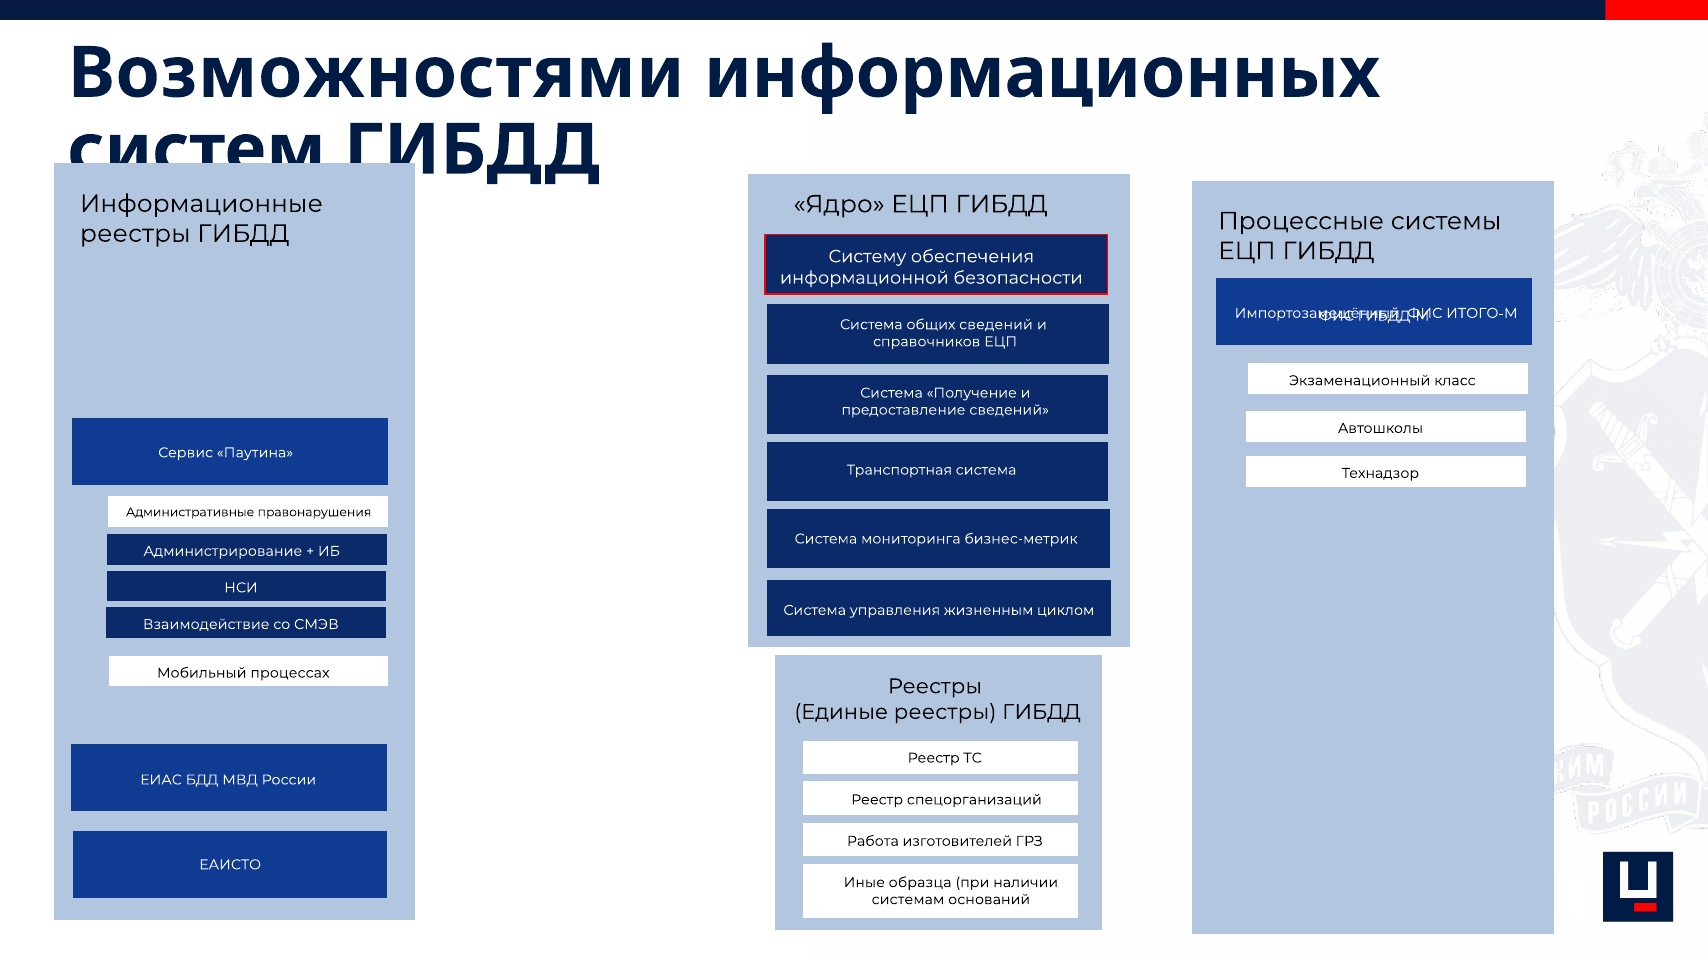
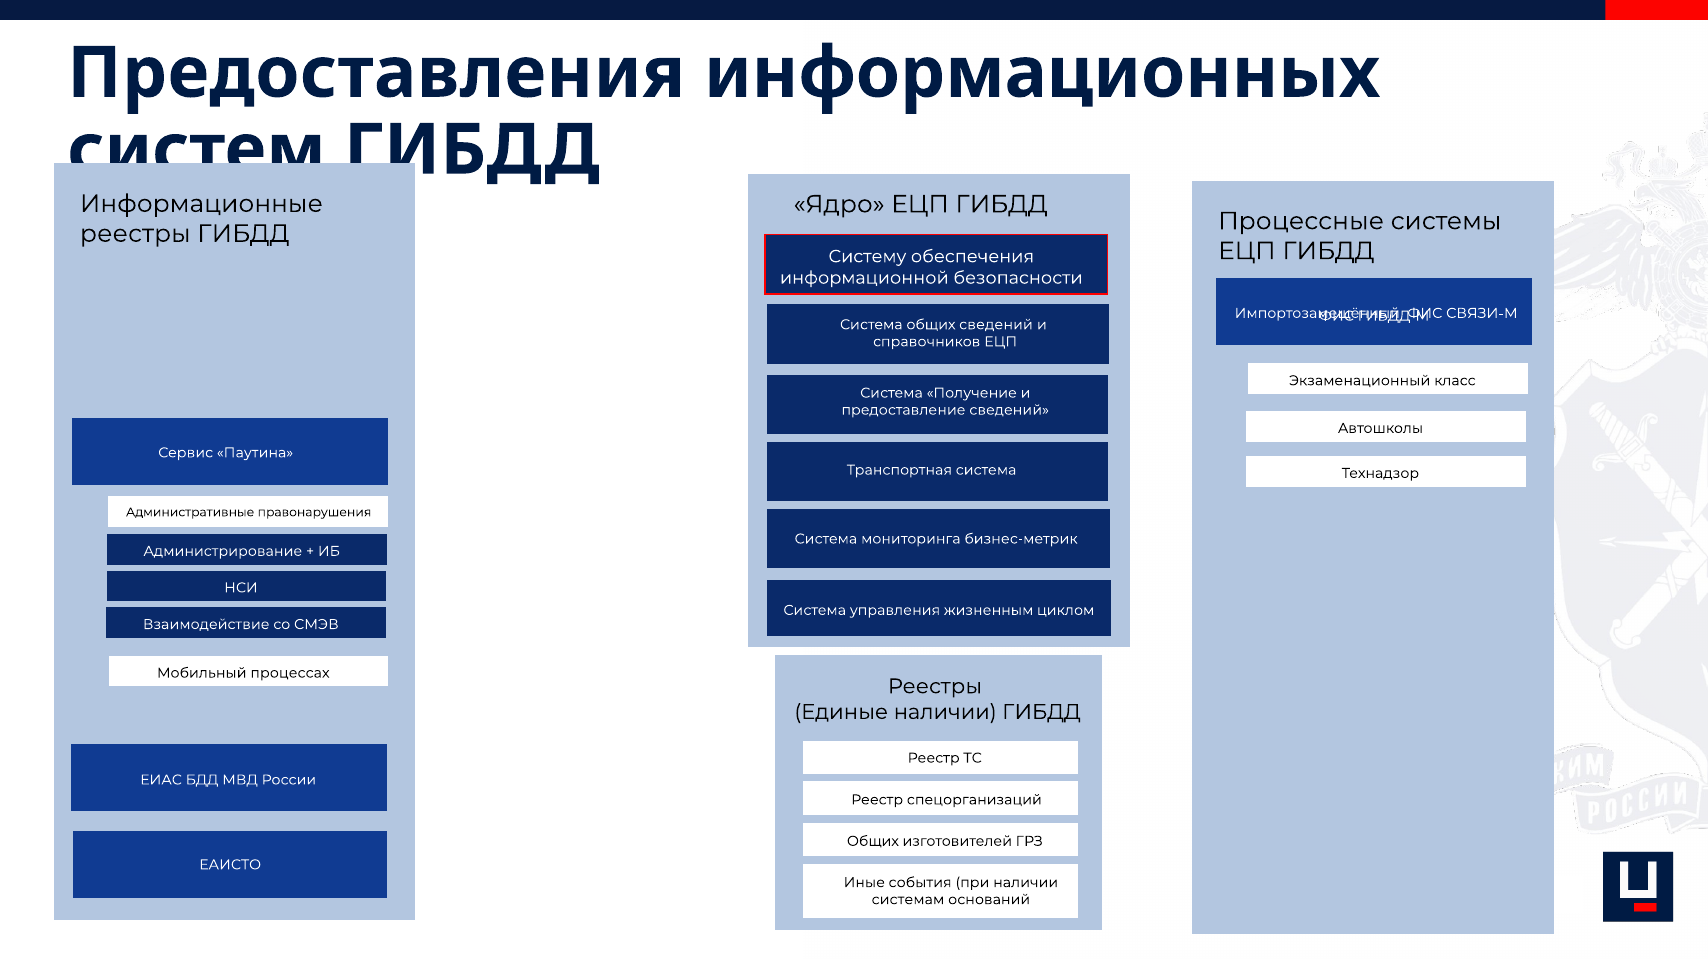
Возможностями: Возможностями -> Предоставления
ИТОГО-М: ИТОГО-М -> СВЯЗИ-М
Единые реестры: реестры -> наличии
Работа at (873, 841): Работа -> Общих
образца: образца -> события
